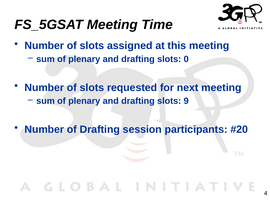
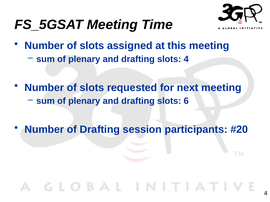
slots 0: 0 -> 4
9: 9 -> 6
